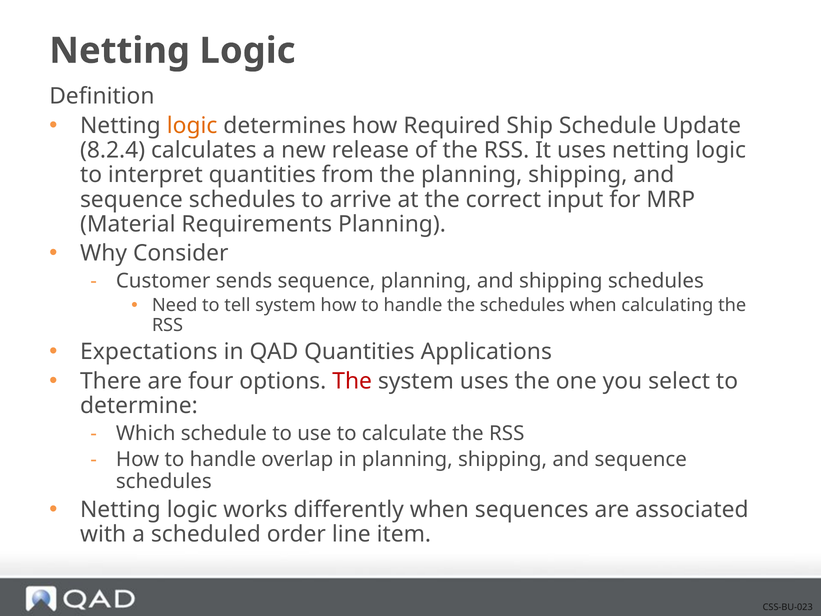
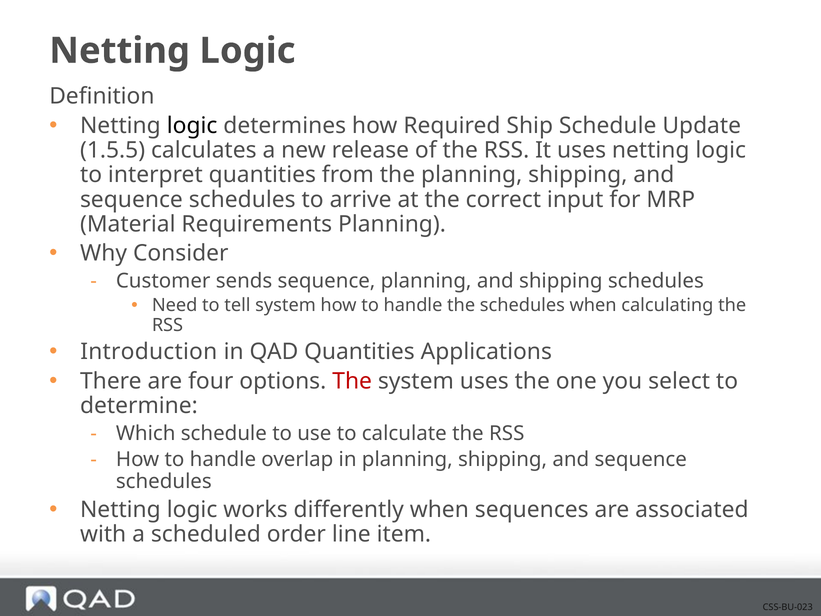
logic at (192, 126) colour: orange -> black
8.2.4: 8.2.4 -> 1.5.5
Expectations: Expectations -> Introduction
